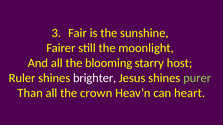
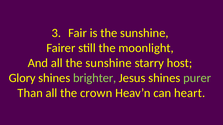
all the blooming: blooming -> sunshine
Ruler: Ruler -> Glory
brighter colour: white -> light green
